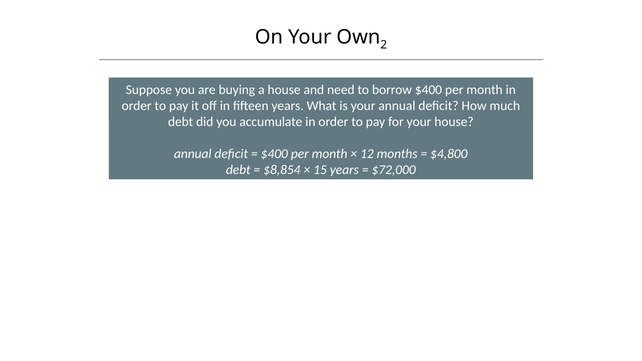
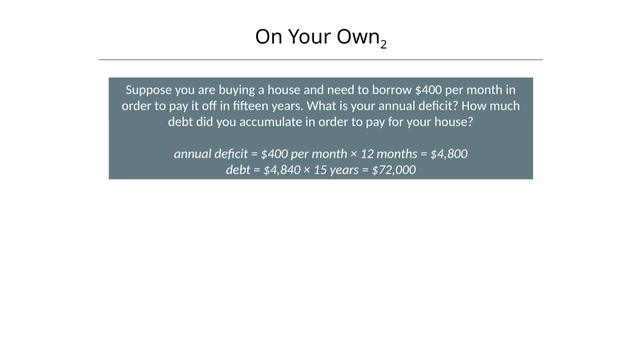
$8,854: $8,854 -> $4,840
